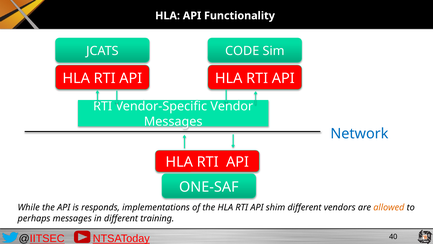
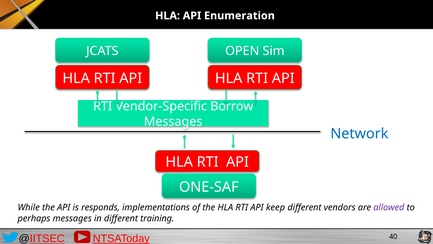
Functionality: Functionality -> Enumeration
CODE: CODE -> OPEN
Vendor: Vendor -> Borrow
shim: shim -> keep
allowed colour: orange -> purple
